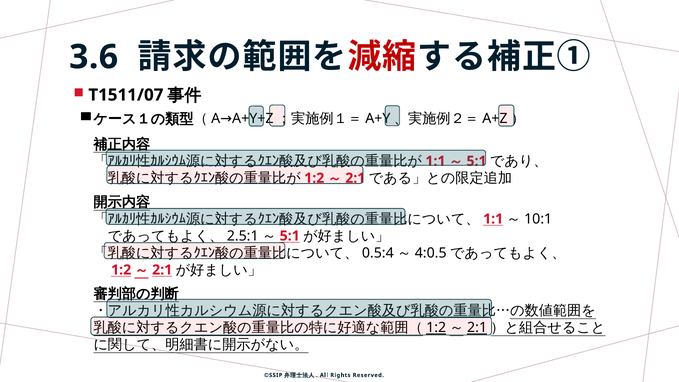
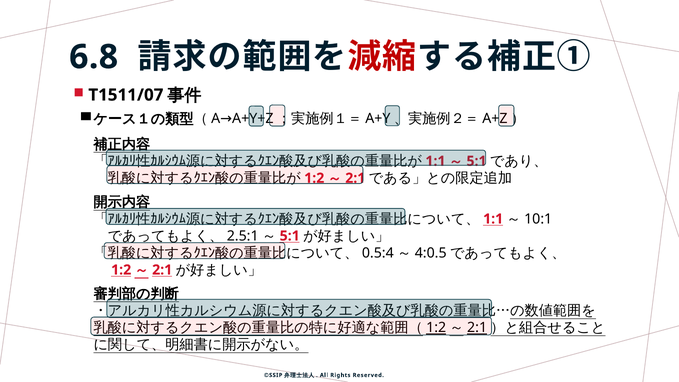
3.6: 3.6 -> 6.8
